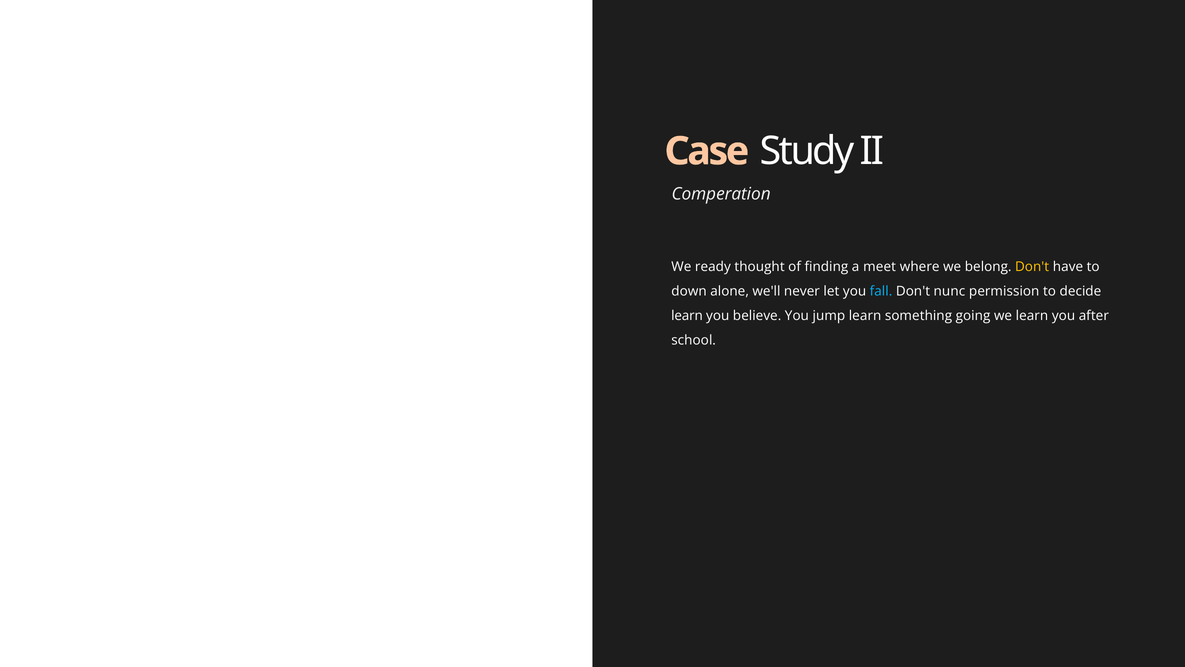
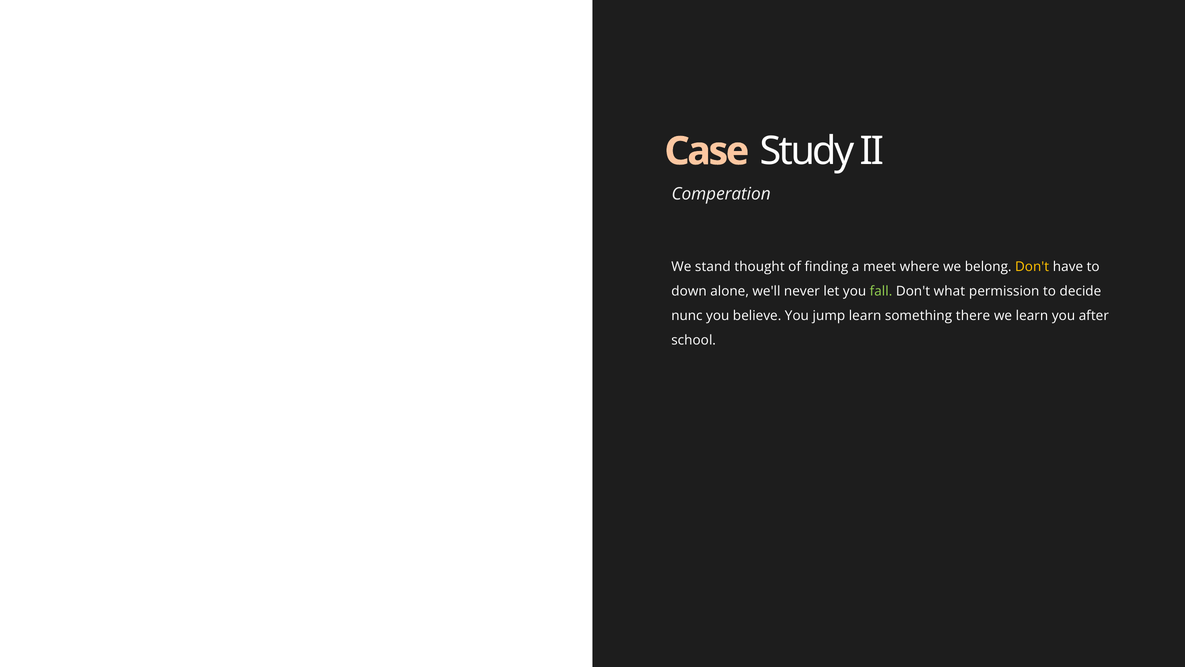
ready: ready -> stand
fall colour: light blue -> light green
nunc: nunc -> what
learn at (687, 316): learn -> nunc
going: going -> there
